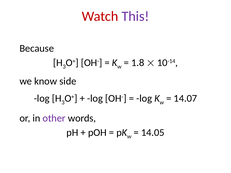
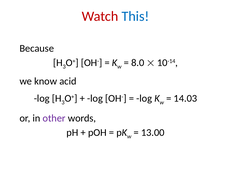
This colour: purple -> blue
1.8: 1.8 -> 8.0
side: side -> acid
14.07: 14.07 -> 14.03
14.05: 14.05 -> 13.00
